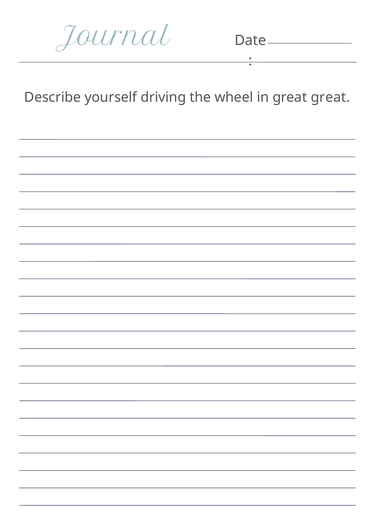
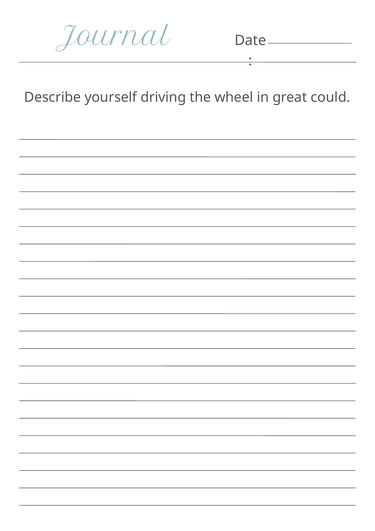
great great: great -> could
